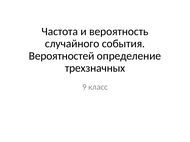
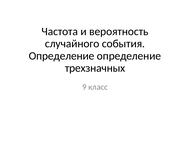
Вероятностей at (62, 56): Вероятностей -> Определение
